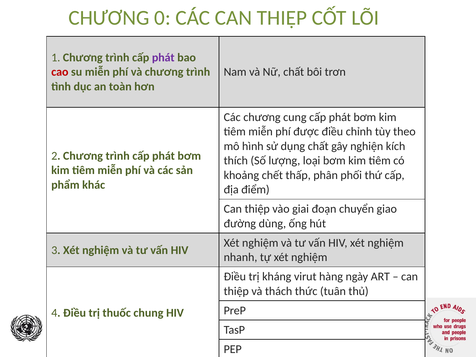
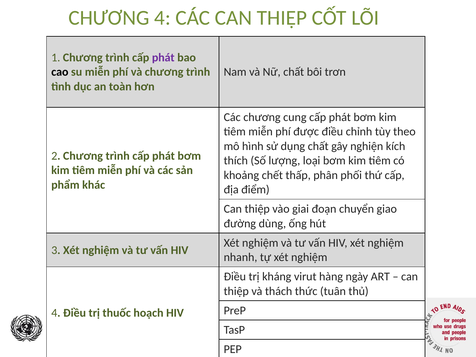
CHƯƠNG 0: 0 -> 4
cao colour: red -> black
chung: chung -> hoạch
